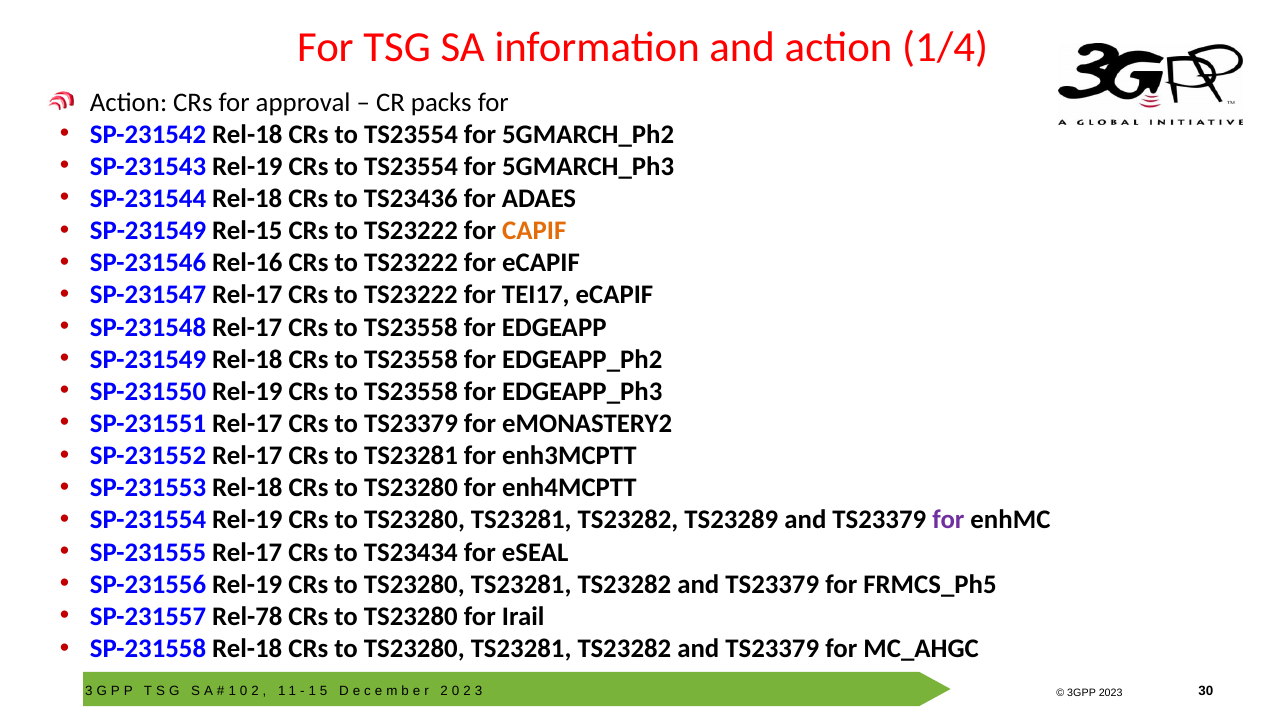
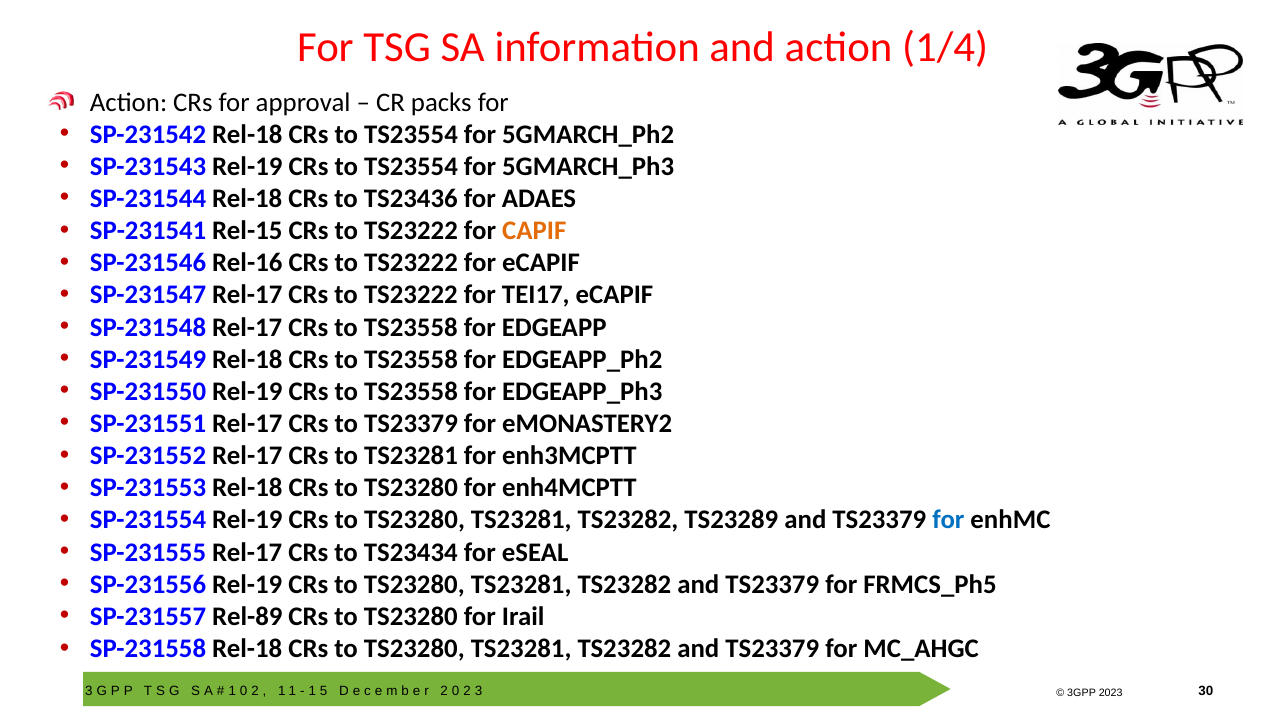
SP-231549 at (148, 231): SP-231549 -> SP-231541
for at (948, 520) colour: purple -> blue
Rel-78: Rel-78 -> Rel-89
